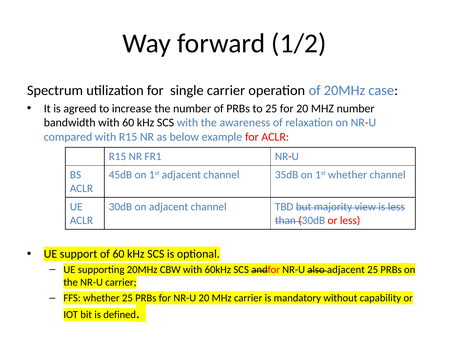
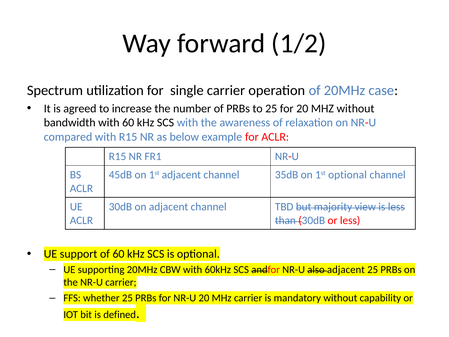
MHZ number: number -> without
1st whether: whether -> optional
